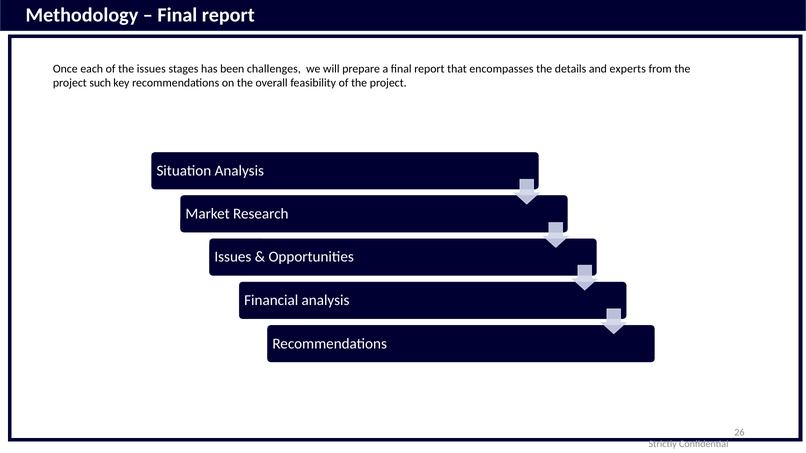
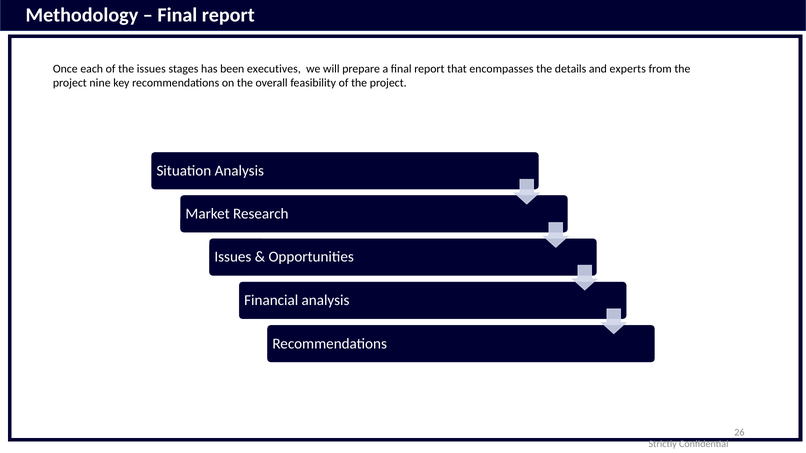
challenges: challenges -> executives
such: such -> nine
